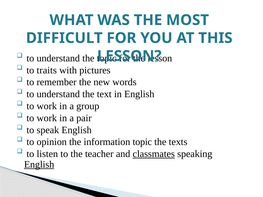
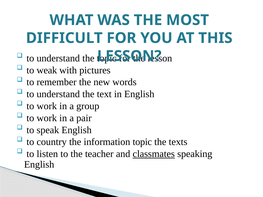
traits: traits -> weak
opinion: opinion -> country
English at (39, 165) underline: present -> none
